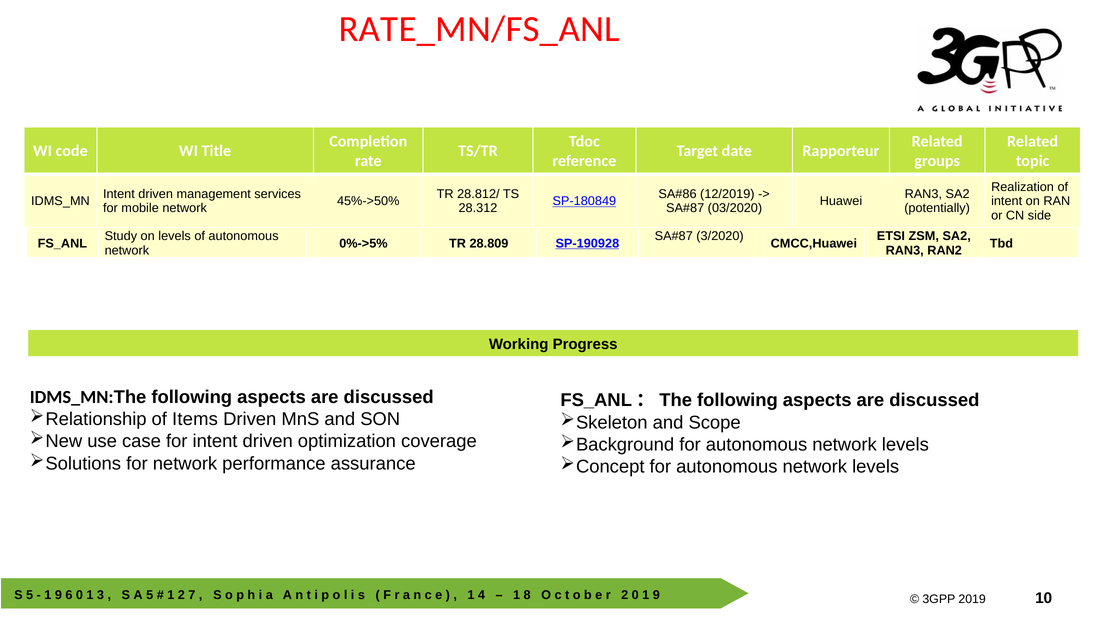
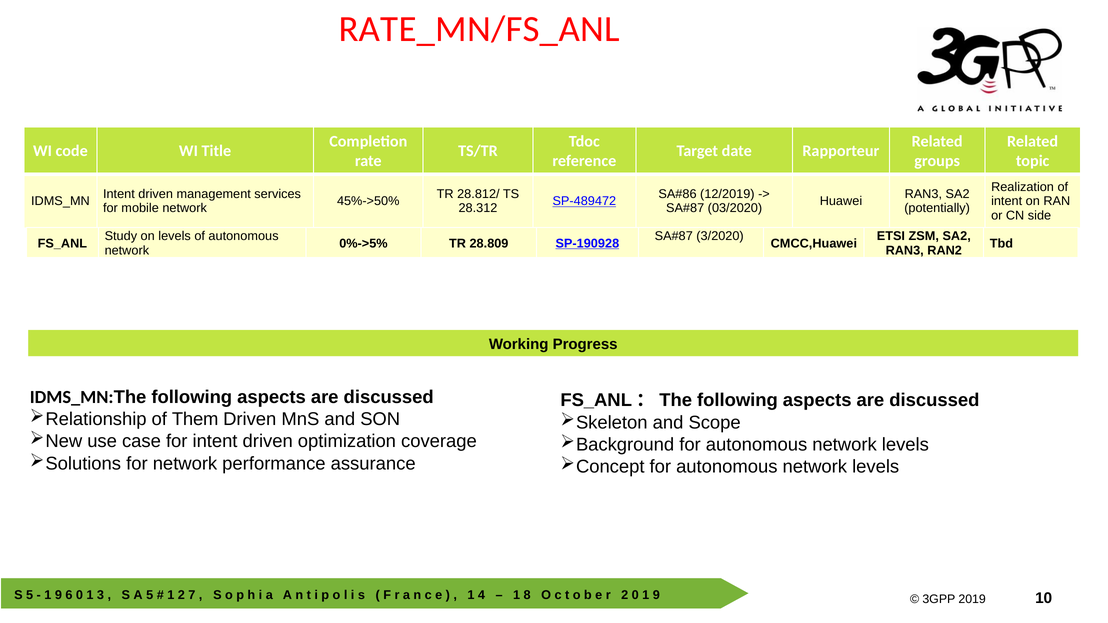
SP-180849: SP-180849 -> SP-489472
Items: Items -> Them
